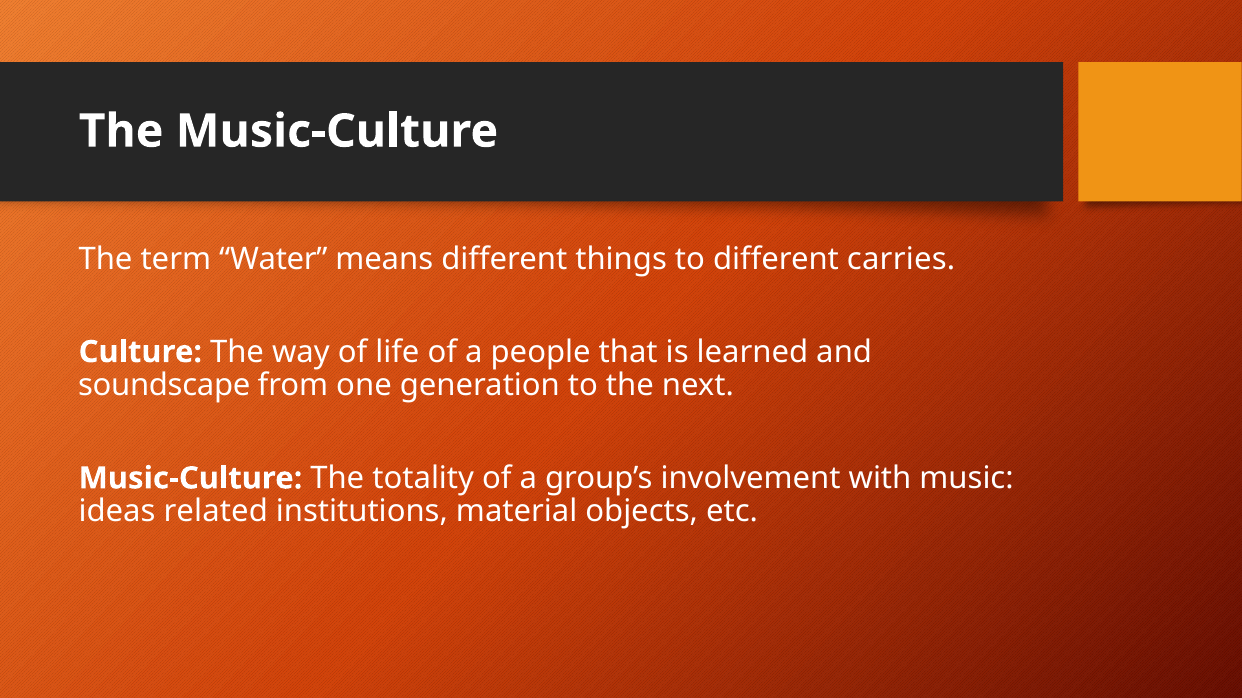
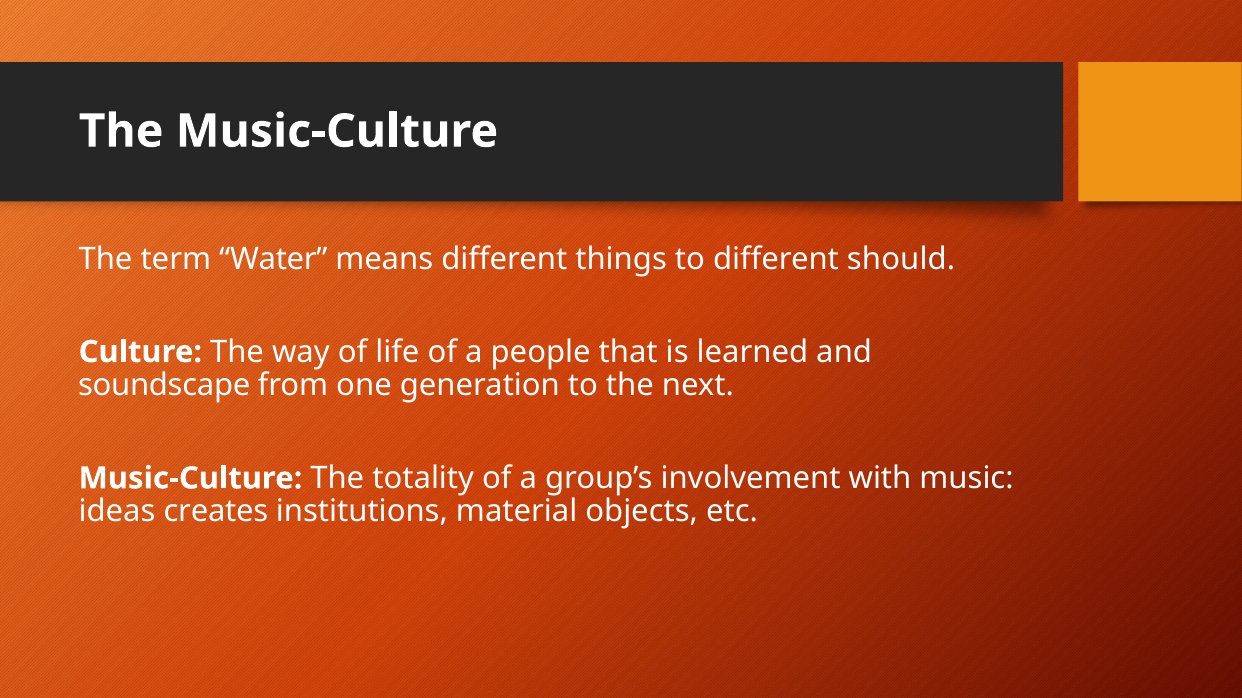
carries: carries -> should
related: related -> creates
